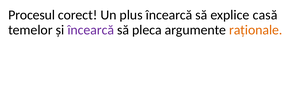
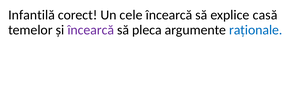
Procesul: Procesul -> Infantilă
plus: plus -> cele
raționale colour: orange -> blue
